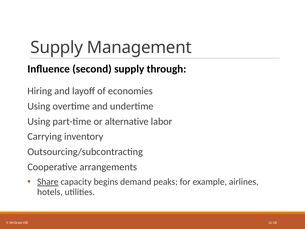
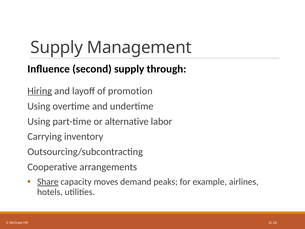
Hiring underline: none -> present
economies: economies -> promotion
begins: begins -> moves
